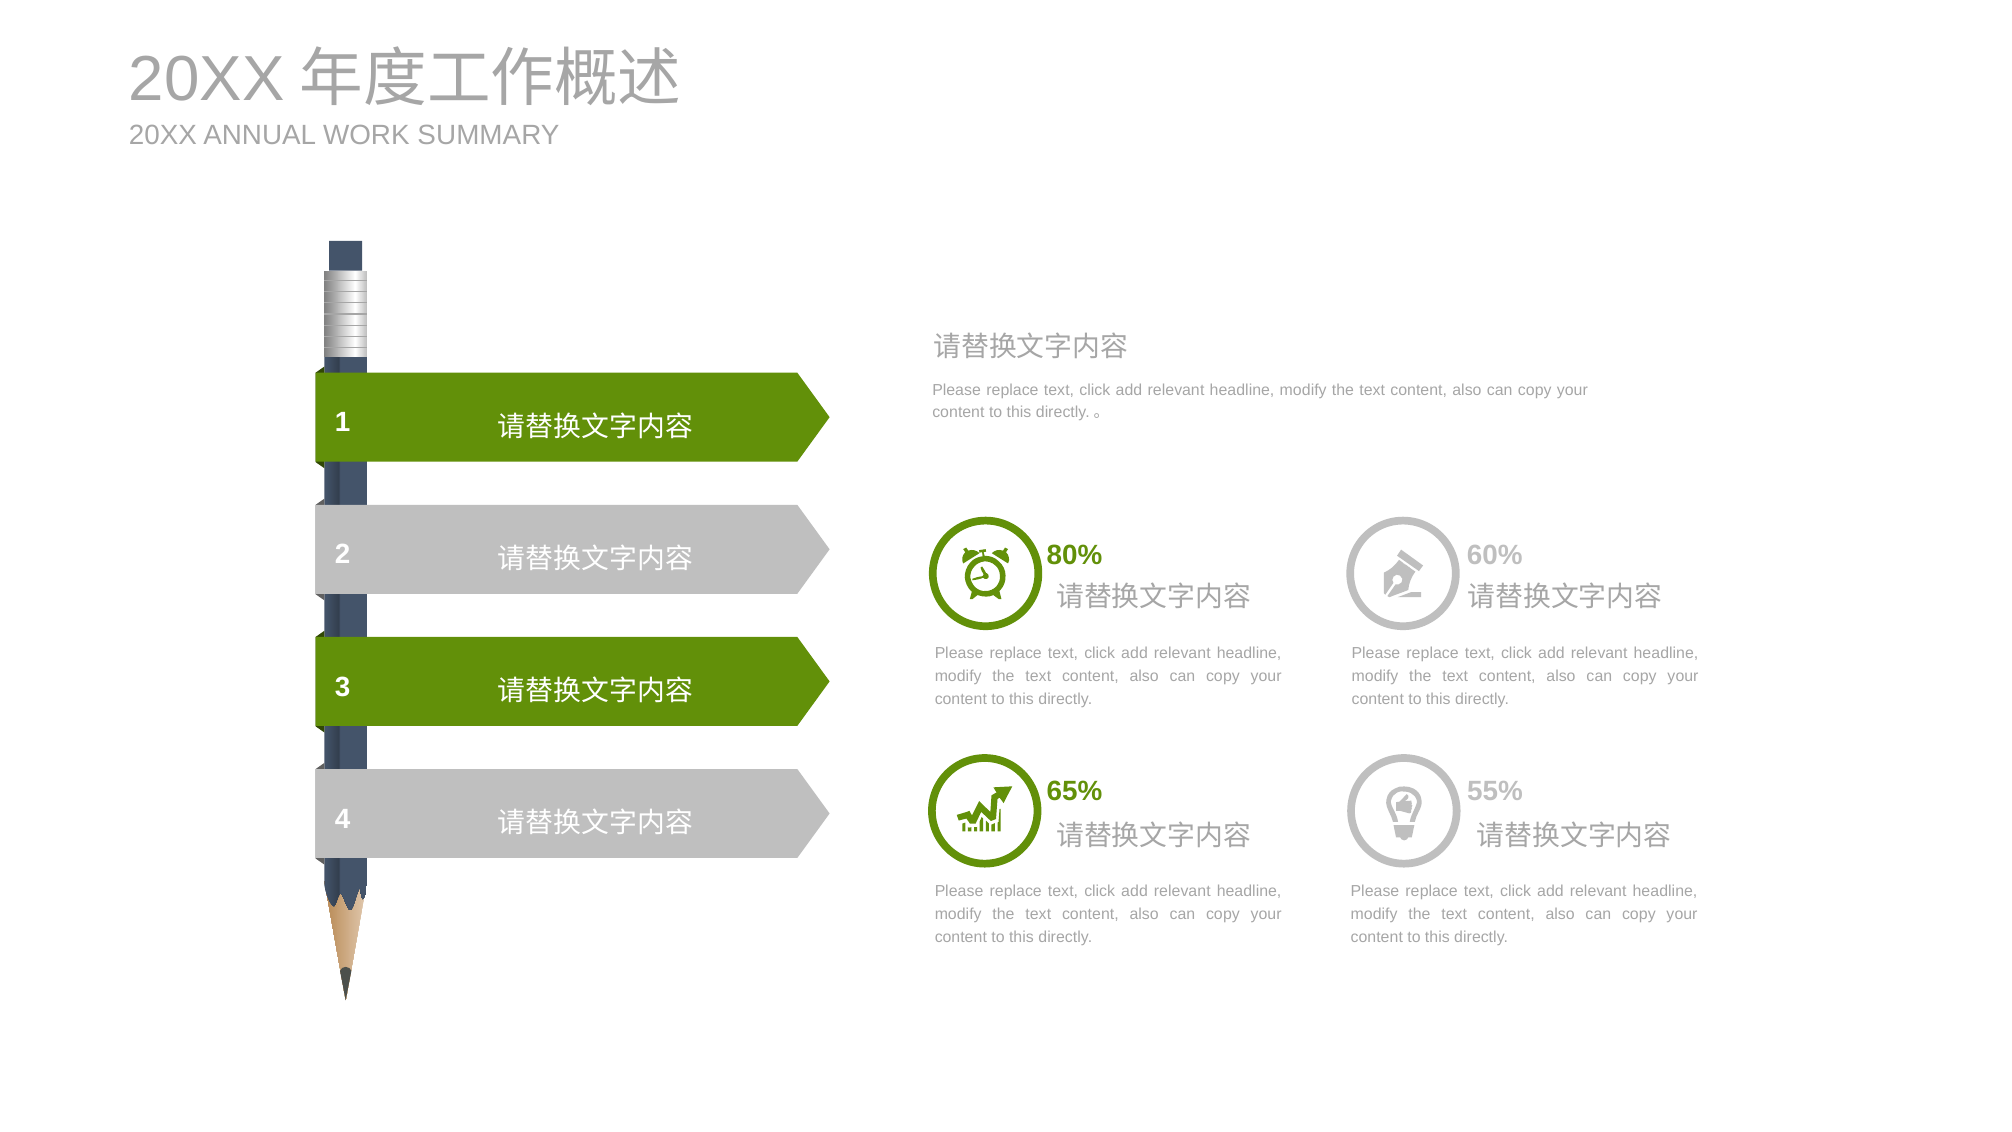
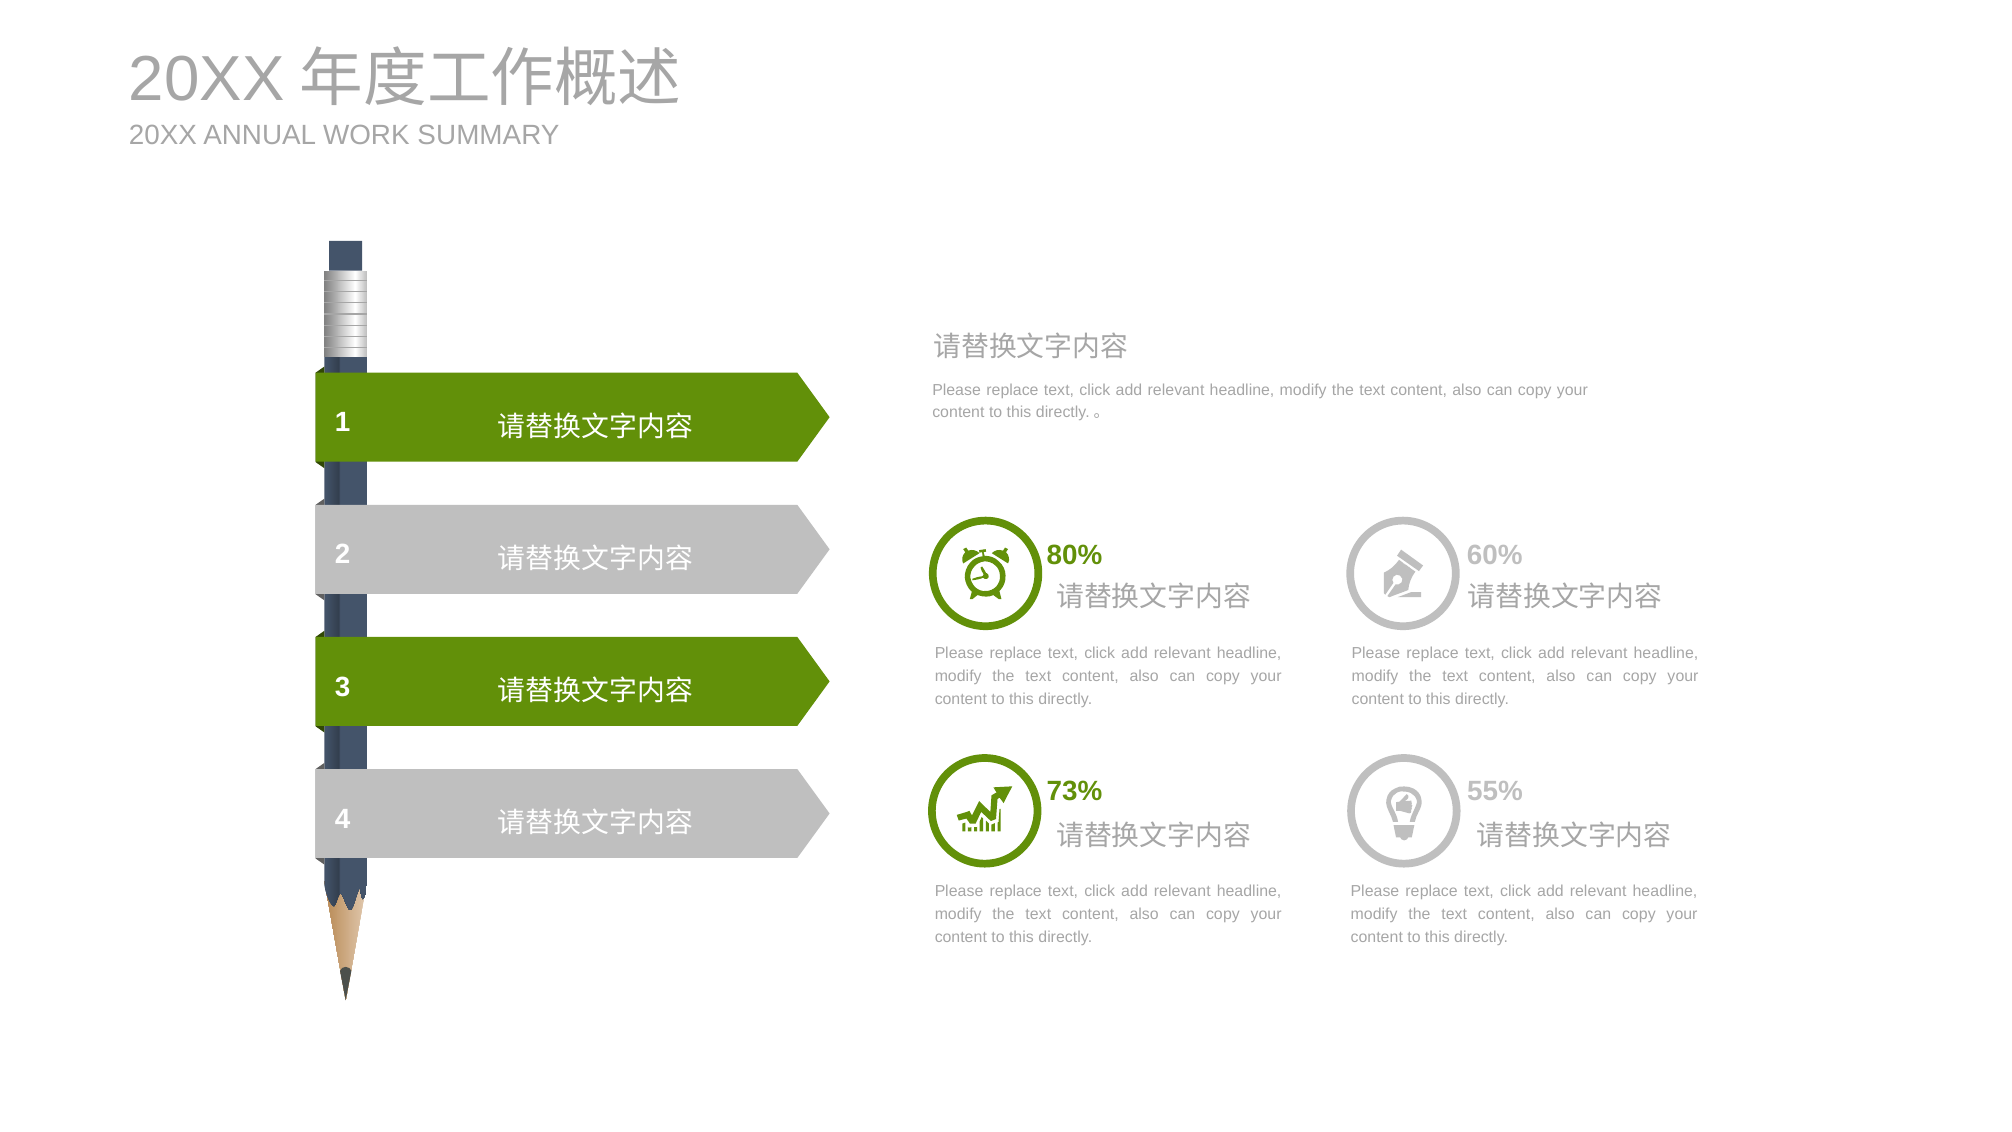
65%: 65% -> 73%
